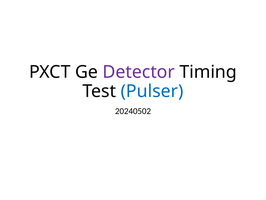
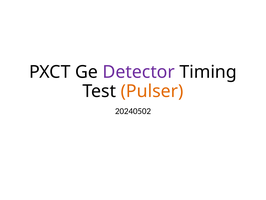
Pulser colour: blue -> orange
